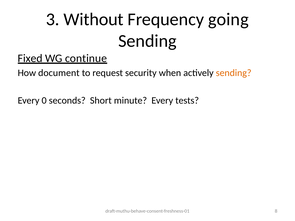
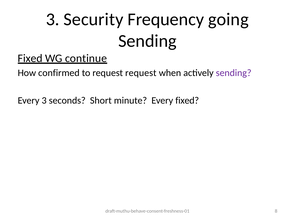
Without: Without -> Security
document: document -> confirmed
request security: security -> request
sending at (234, 73) colour: orange -> purple
Every 0: 0 -> 3
Every tests: tests -> fixed
